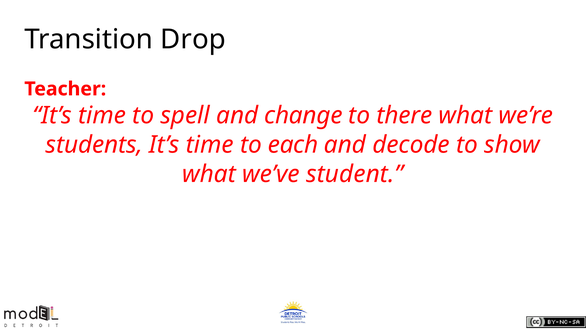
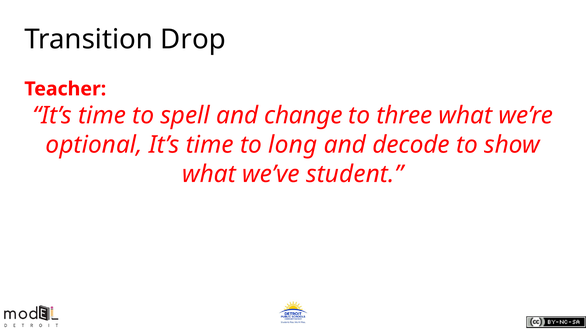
there: there -> three
students: students -> optional
each: each -> long
